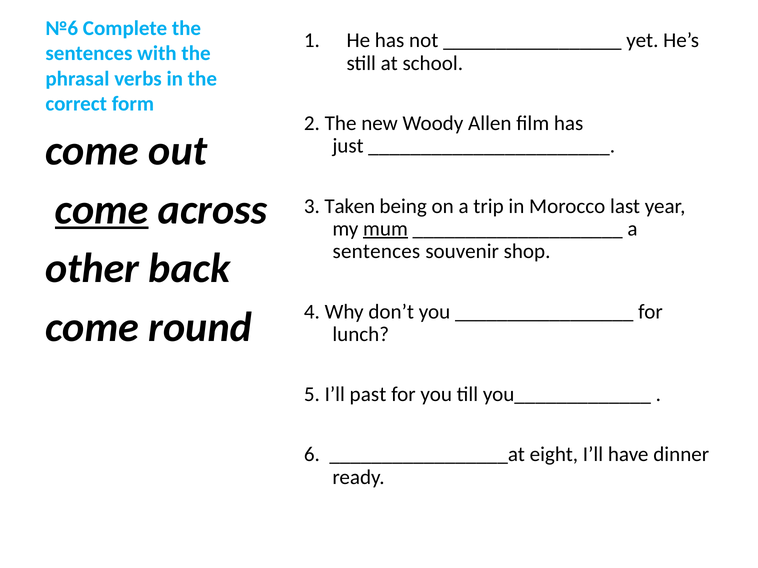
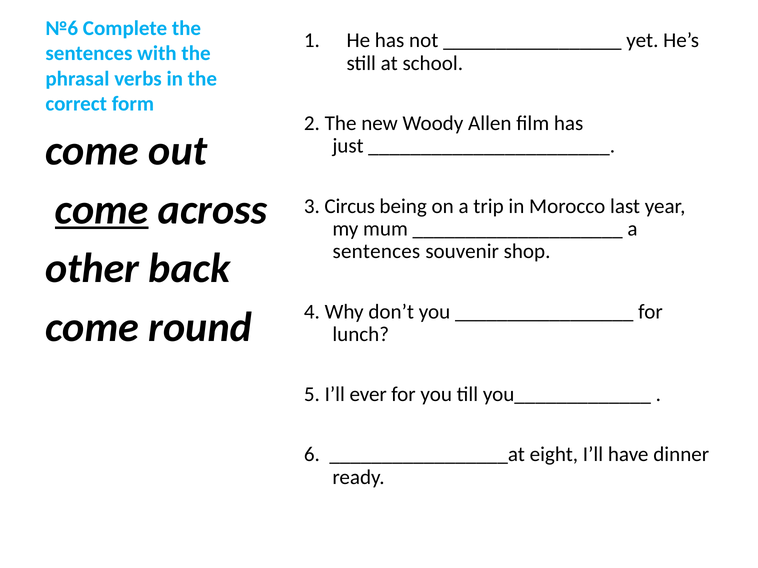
Taken: Taken -> Circus
mum underline: present -> none
past: past -> ever
